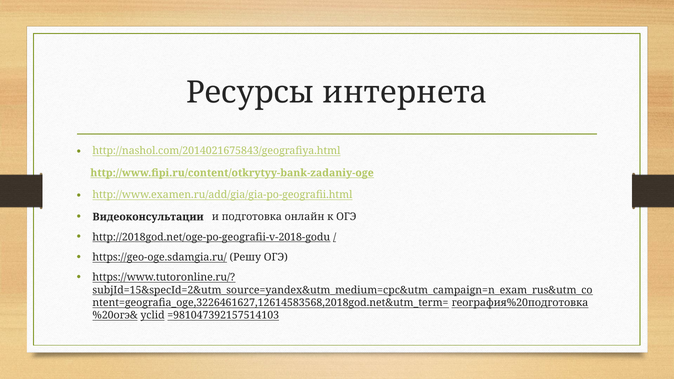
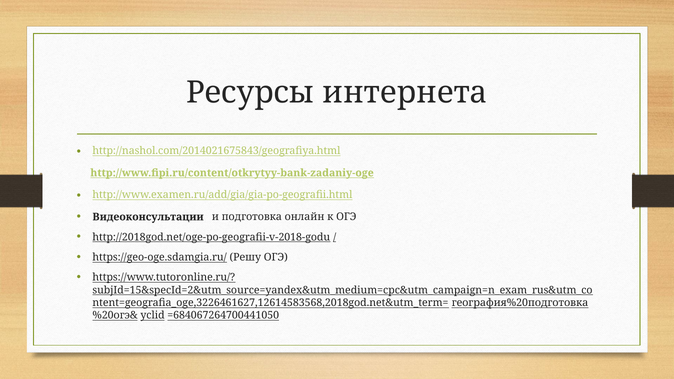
=981047392157514103: =981047392157514103 -> =684067264700441050
